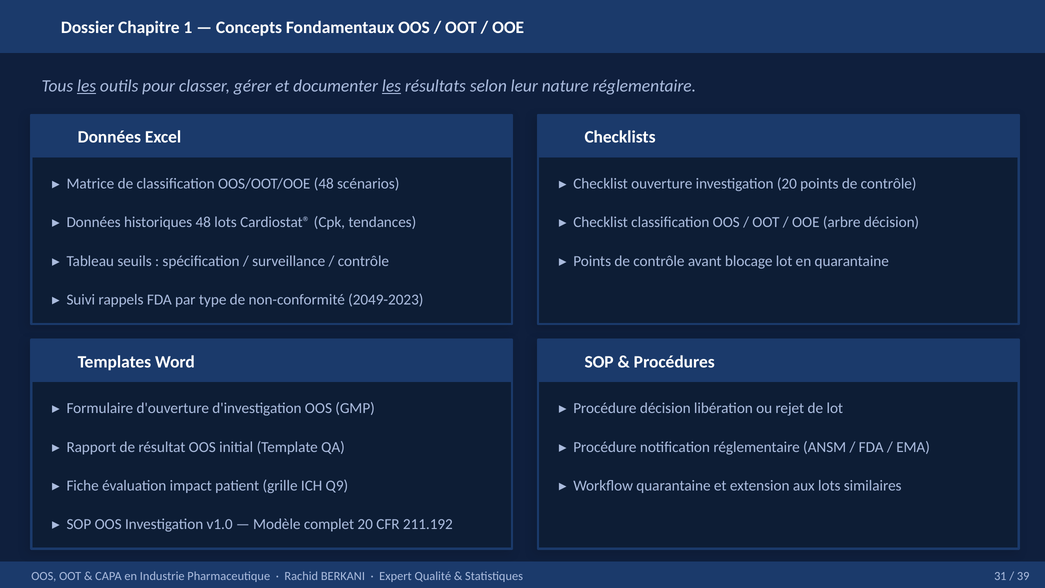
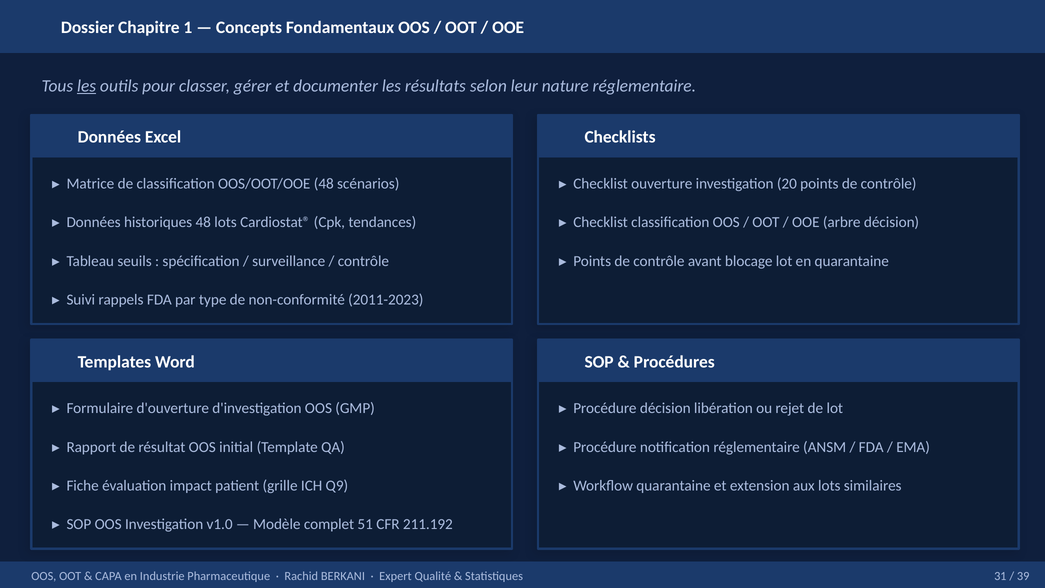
les at (391, 86) underline: present -> none
2049-2023: 2049-2023 -> 2011-2023
complet 20: 20 -> 51
